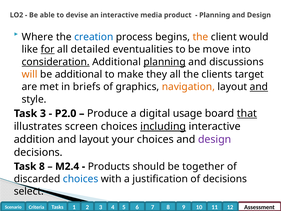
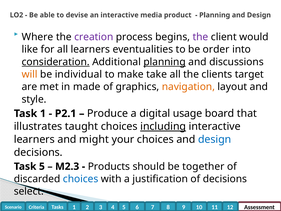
creation colour: blue -> purple
the at (200, 37) colour: orange -> purple
for underline: present -> none
all detailed: detailed -> learners
move: move -> order
be additional: additional -> individual
they: they -> take
briefs: briefs -> made
and at (259, 87) underline: present -> none
Task 3: 3 -> 1
P2.0: P2.0 -> P2.1
that underline: present -> none
screen: screen -> taught
addition at (34, 139): addition -> learners
and layout: layout -> might
design at (215, 139) colour: purple -> blue
Task 8: 8 -> 5
M2.4: M2.4 -> M2.3
